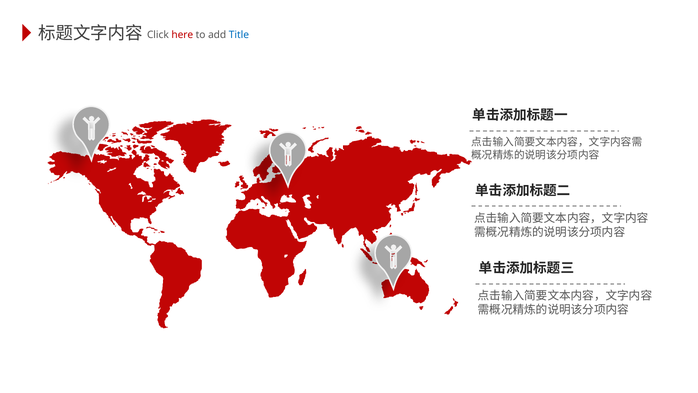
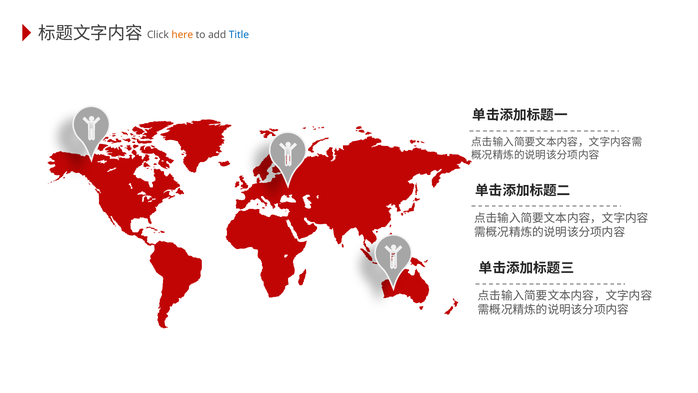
here colour: red -> orange
